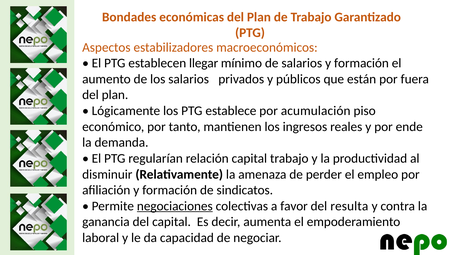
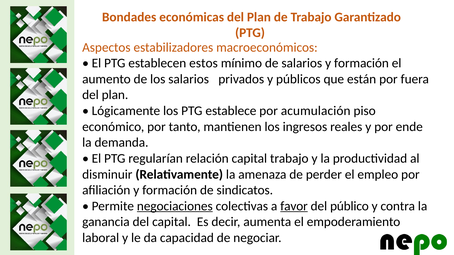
llegar: llegar -> estos
favor underline: none -> present
resulta: resulta -> público
